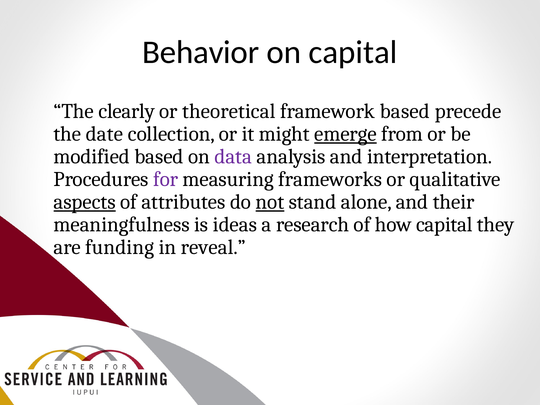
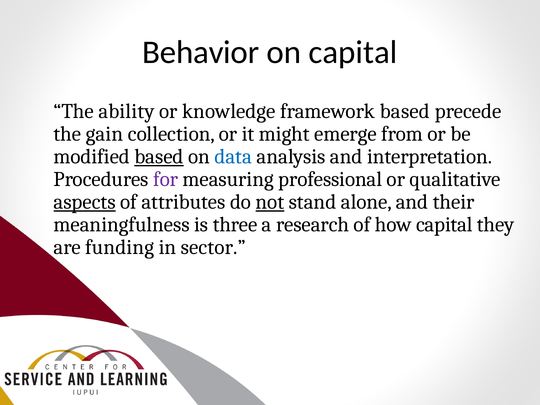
clearly: clearly -> ability
theoretical: theoretical -> knowledge
date: date -> gain
emerge underline: present -> none
based at (159, 157) underline: none -> present
data colour: purple -> blue
frameworks: frameworks -> professional
ideas: ideas -> three
reveal: reveal -> sector
